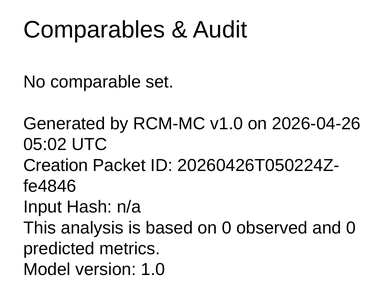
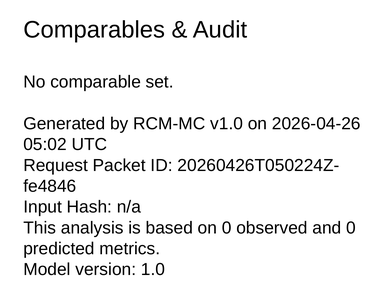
Creation: Creation -> Request
